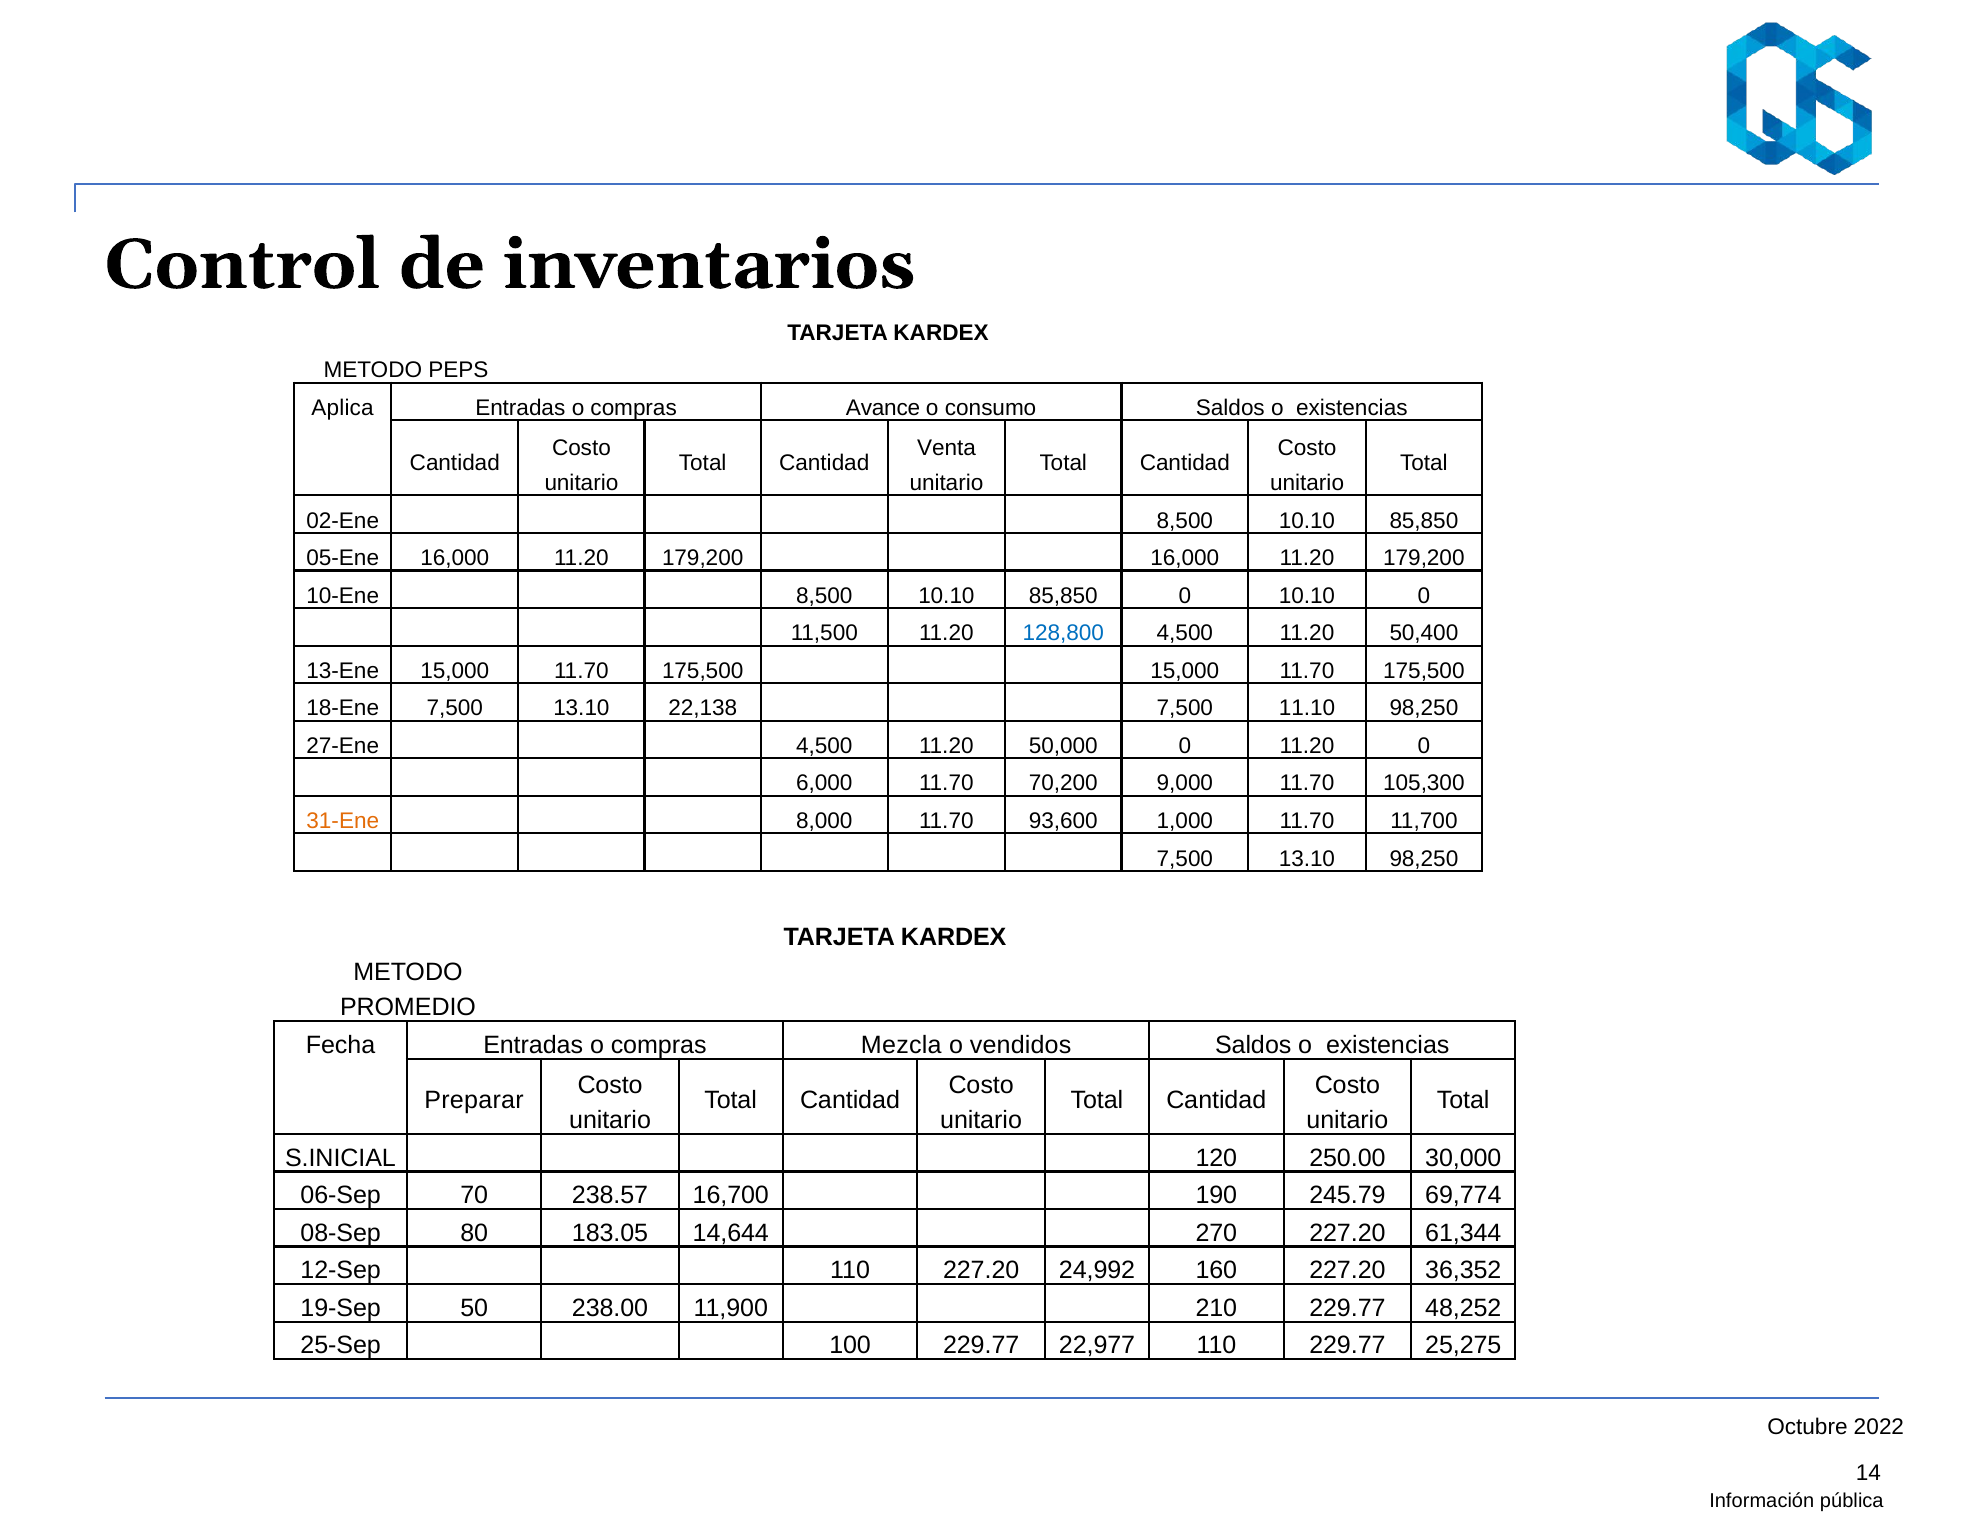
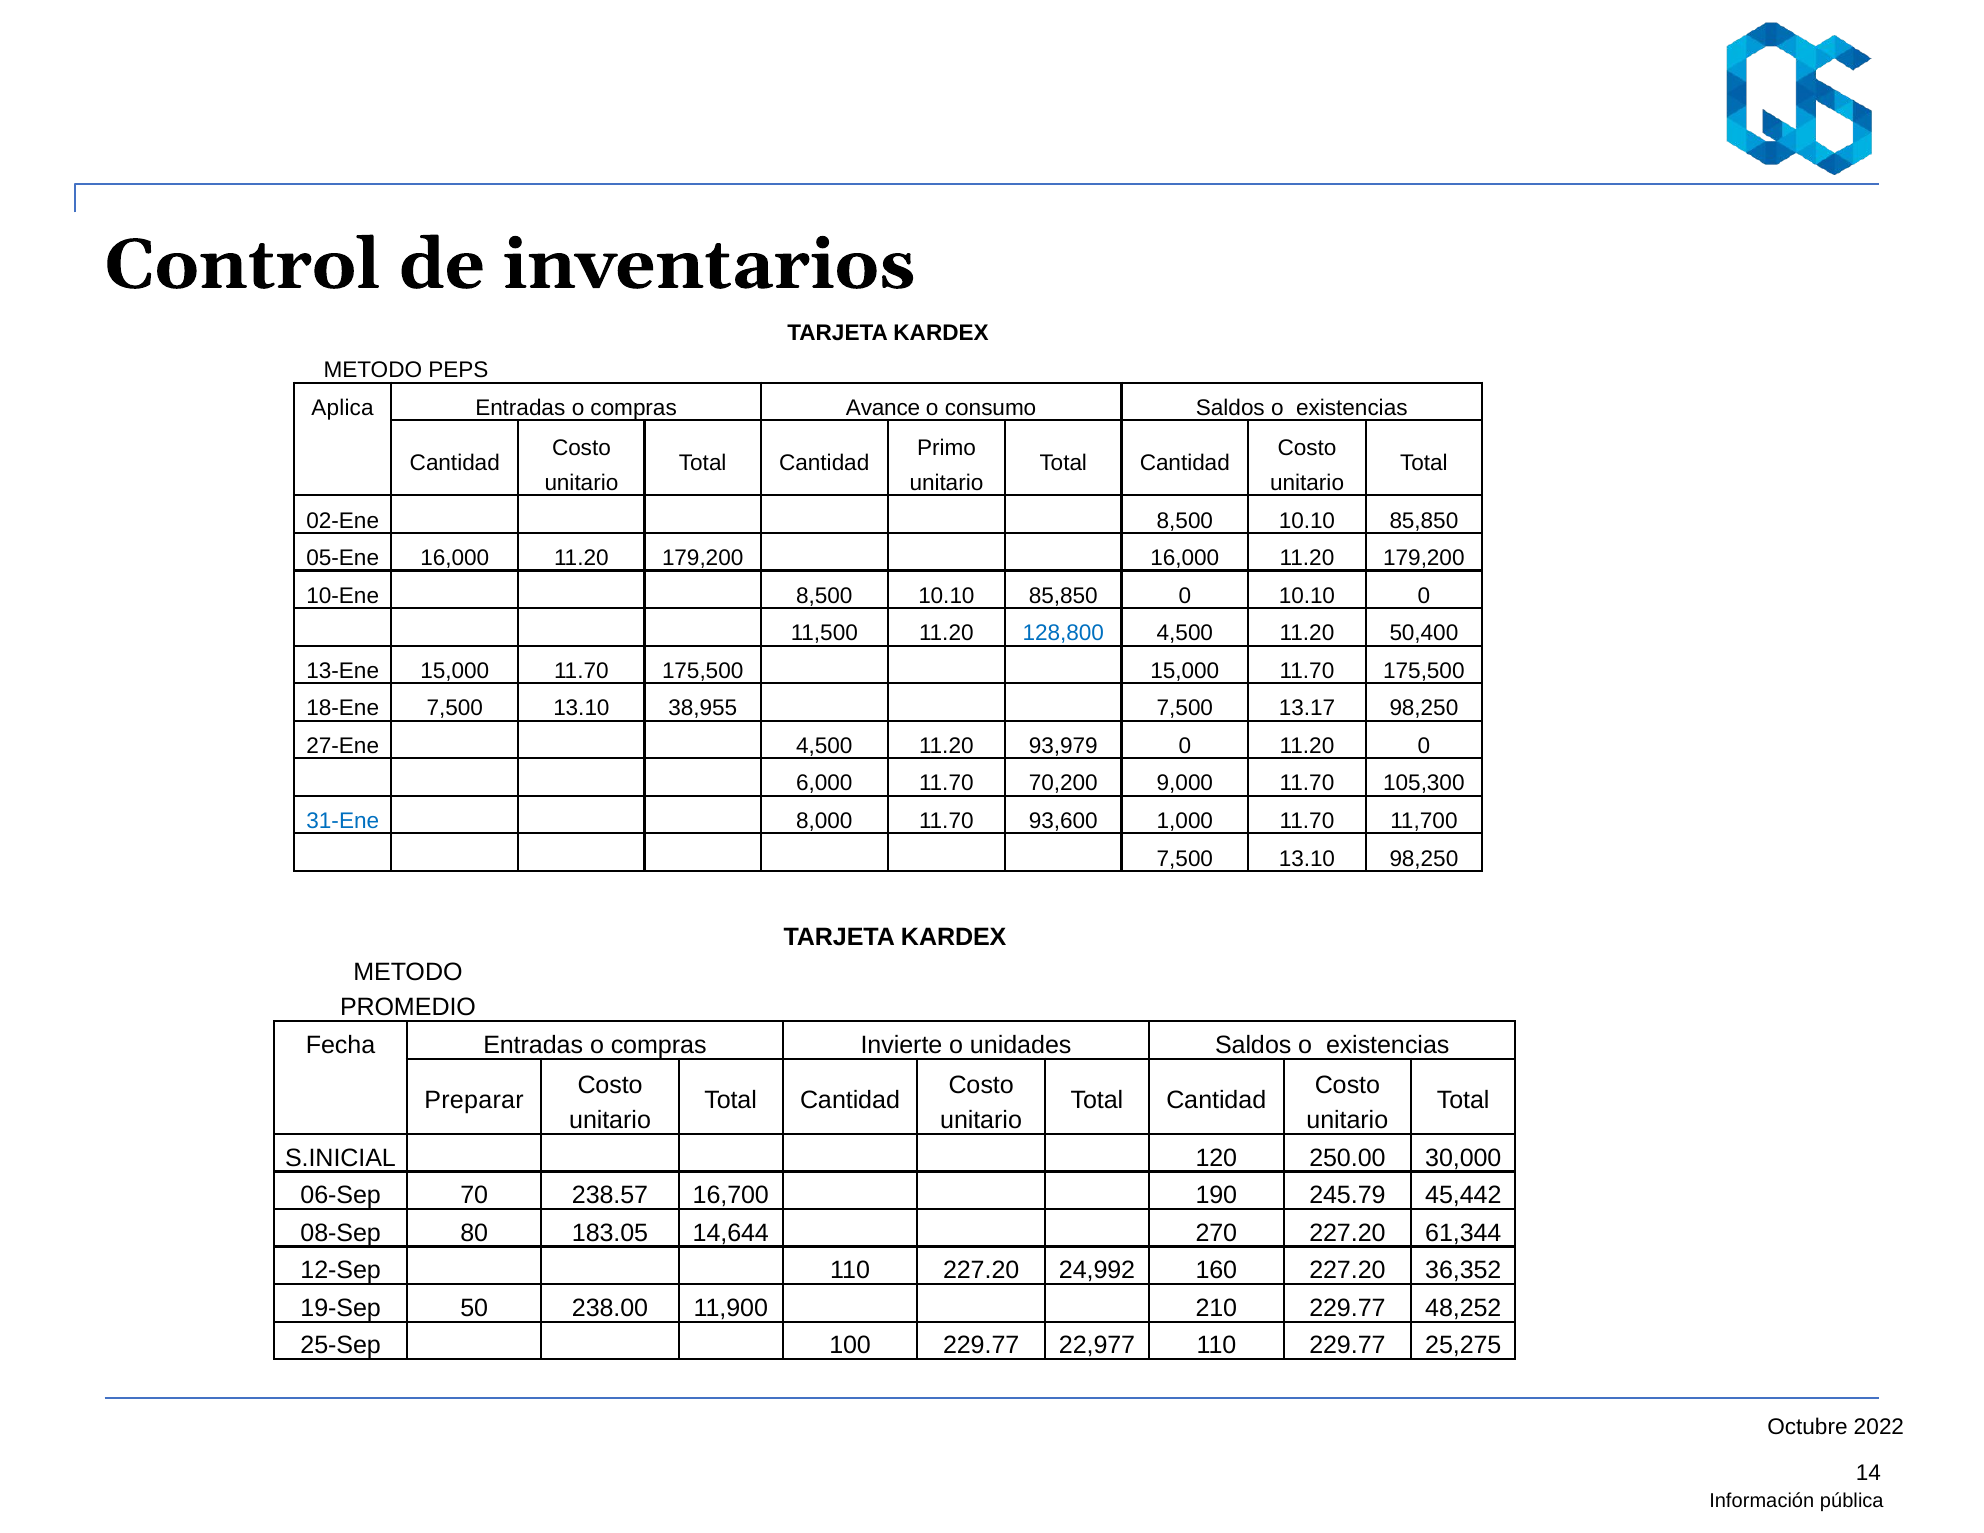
Venta: Venta -> Primo
22,138: 22,138 -> 38,955
11.10: 11.10 -> 13.17
50,000: 50,000 -> 93,979
31-Ene colour: orange -> blue
Mezcla: Mezcla -> Invierte
vendidos: vendidos -> unidades
69,774: 69,774 -> 45,442
